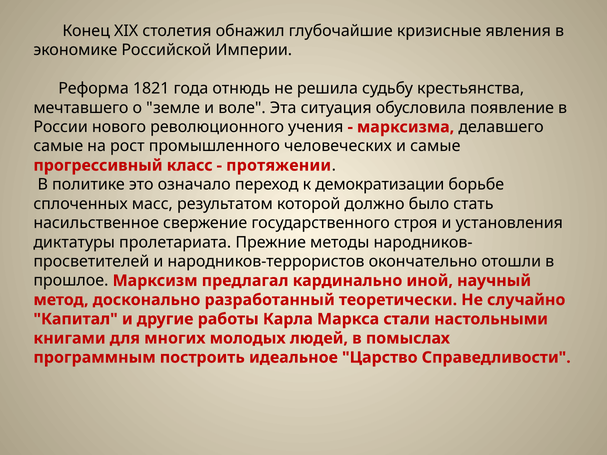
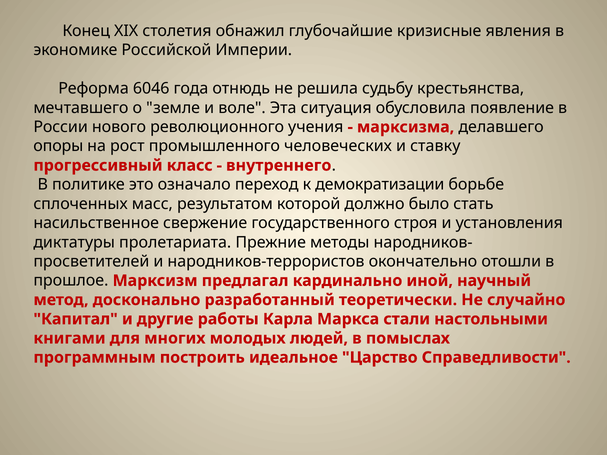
1821: 1821 -> 6046
самые at (58, 146): самые -> опоры
и самые: самые -> ставку
протяжении: протяжении -> внутреннего
